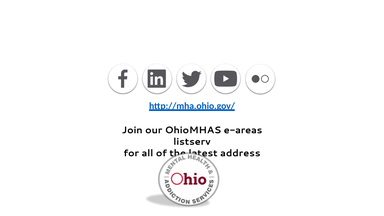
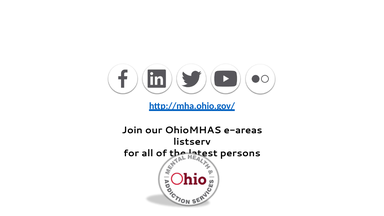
address: address -> persons
